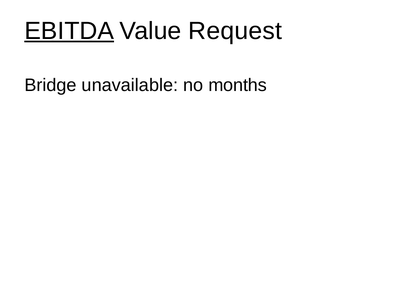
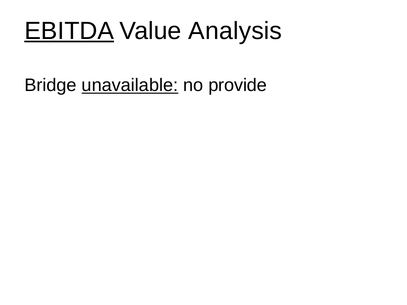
Request: Request -> Analysis
unavailable underline: none -> present
months: months -> provide
